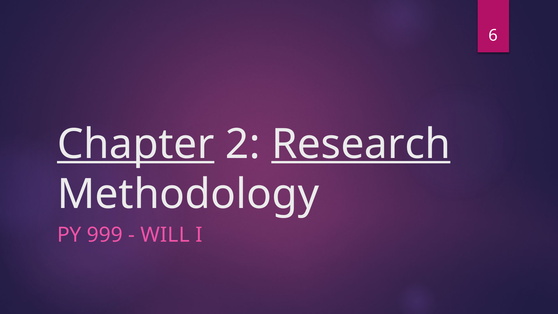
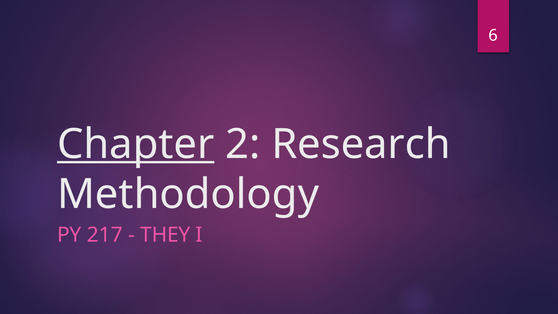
Research underline: present -> none
999: 999 -> 217
WILL: WILL -> THEY
